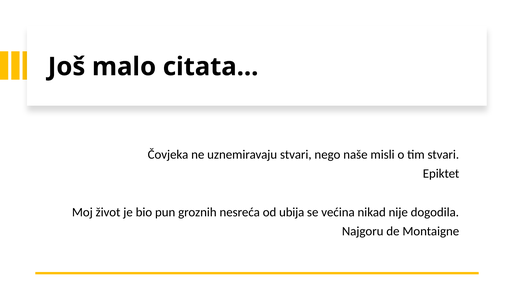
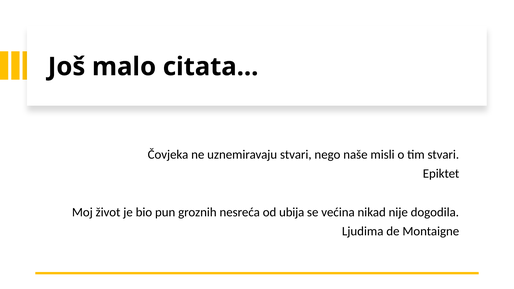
Najgoru: Najgoru -> Ljudima
